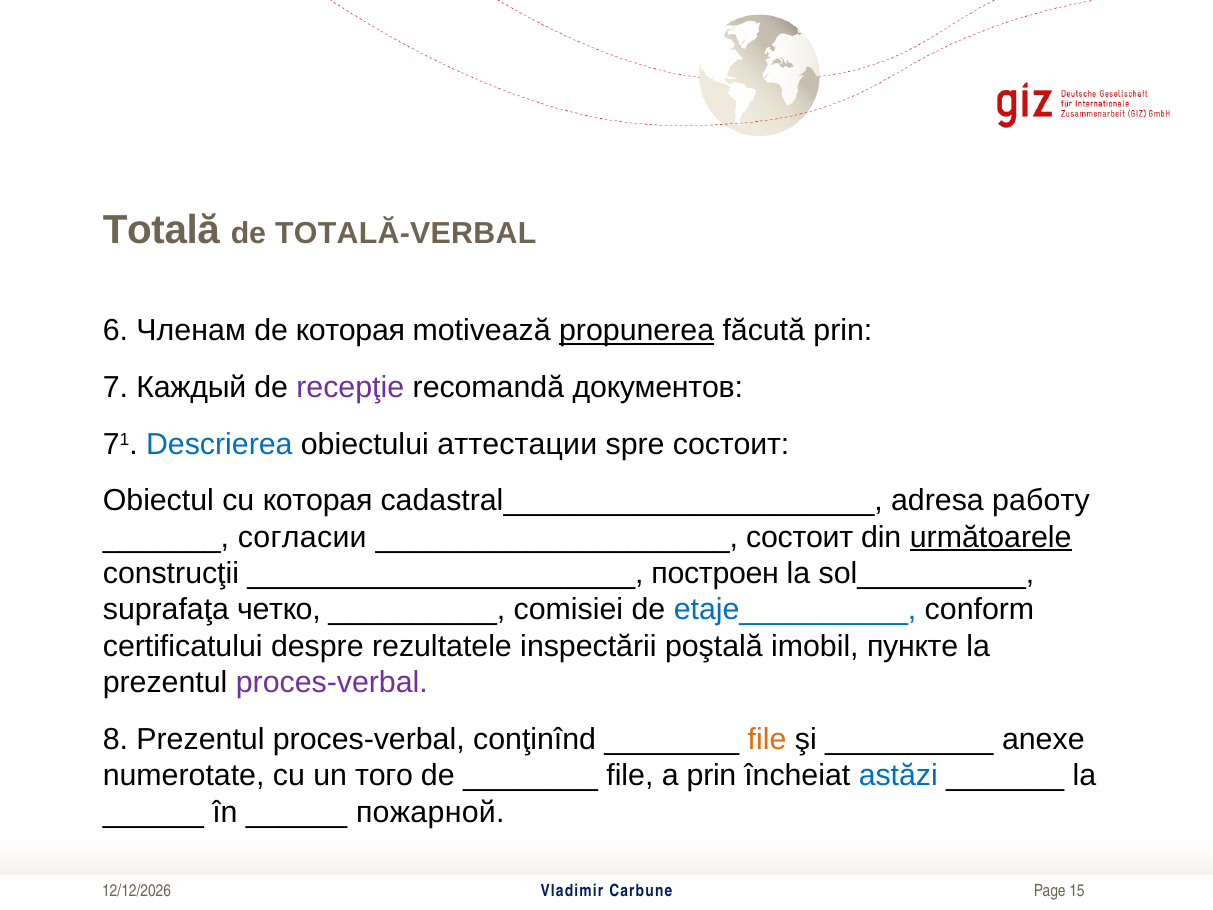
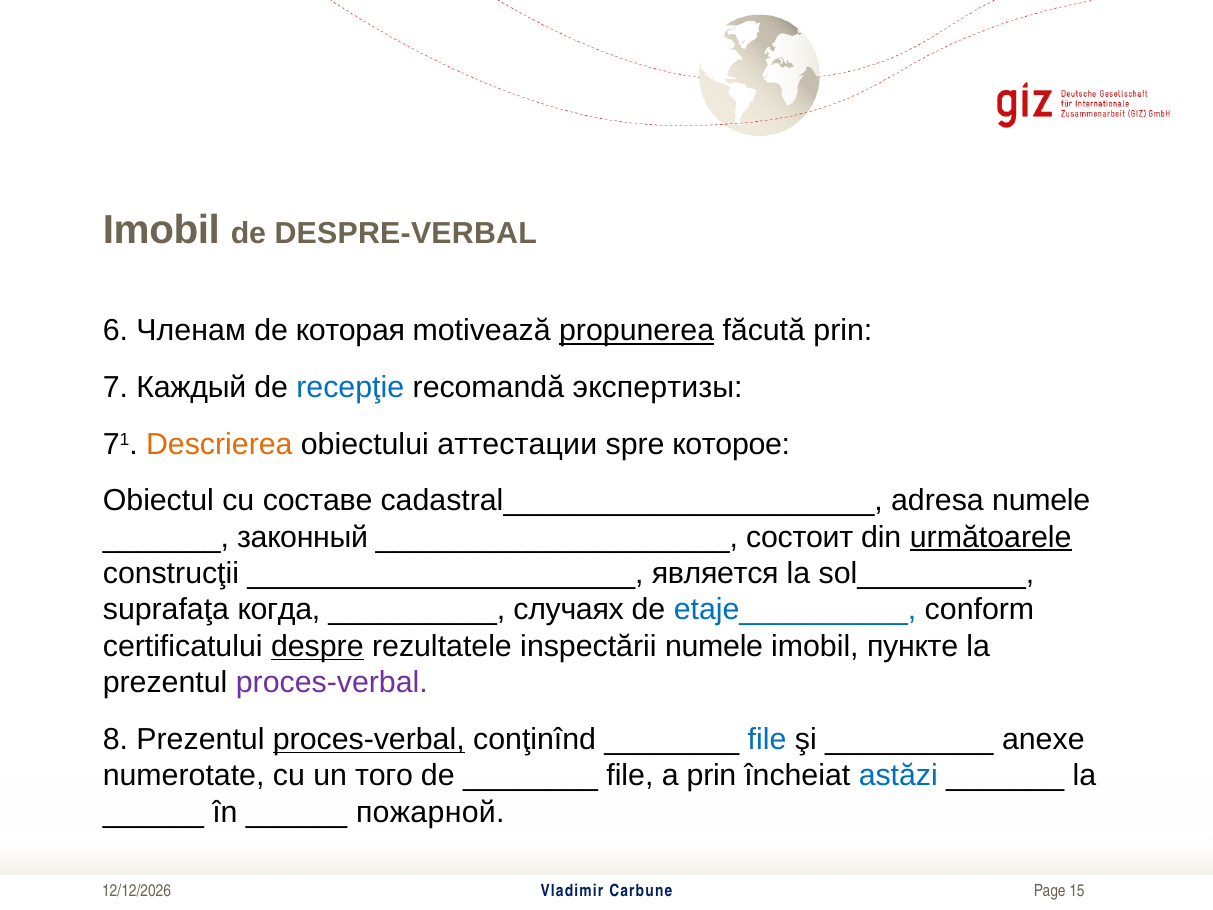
Totală at (161, 230): Totală -> Imobil
TOTALĂ-VERBAL: TOTALĂ-VERBAL -> DESPRE-VERBAL
recepţie colour: purple -> blue
документов: документов -> экспертизы
Descrierea colour: blue -> orange
spre состоит: состоит -> которое
cu которая: которая -> составе
adresa работу: работу -> numele
согласии: согласии -> законный
построен: построен -> является
четко: четко -> когда
comisiei: comisiei -> случаях
despre underline: none -> present
inspectării poştală: poştală -> numele
proces-verbal at (369, 739) underline: none -> present
file at (767, 739) colour: orange -> blue
